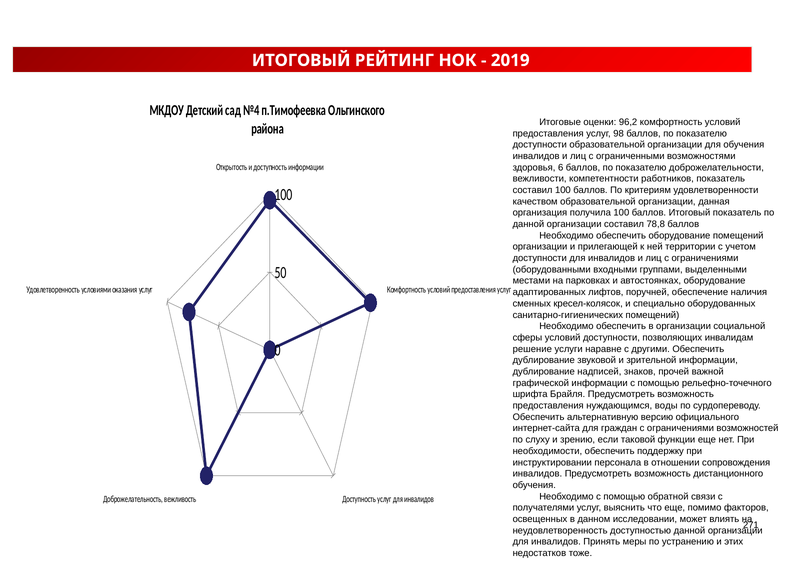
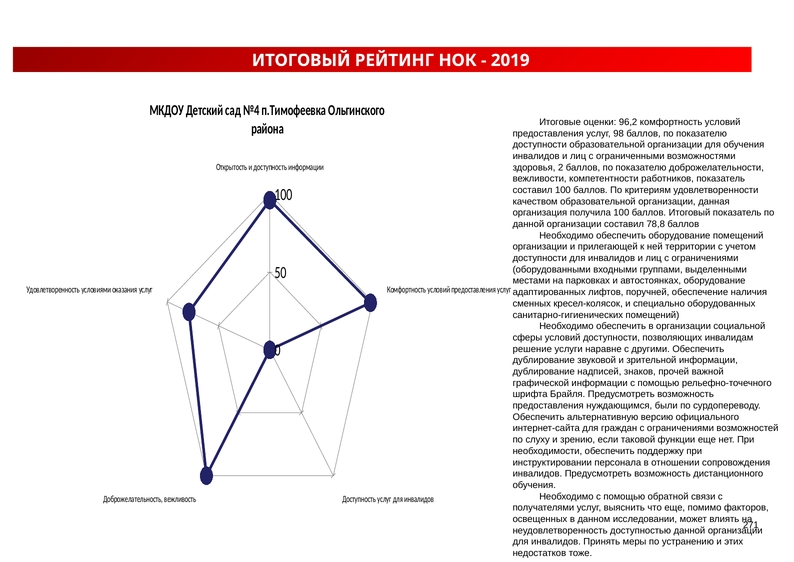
6: 6 -> 2
воды: воды -> были
